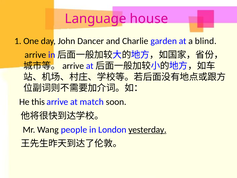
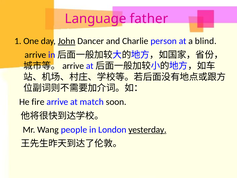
house: house -> father
John underline: none -> present
garden: garden -> person
this: this -> fire
